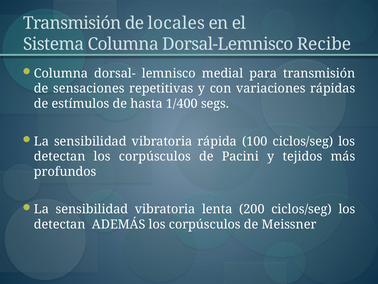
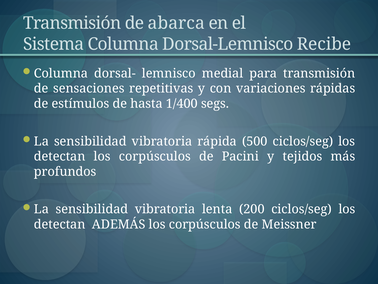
locales: locales -> abarca
100: 100 -> 500
